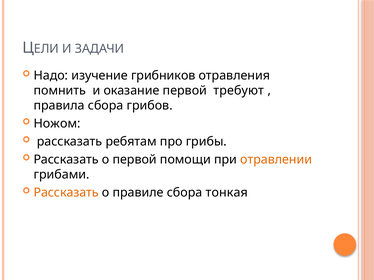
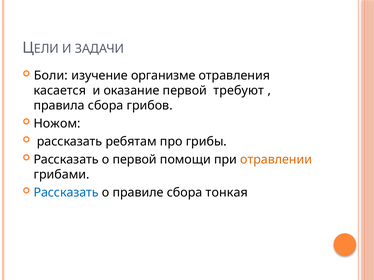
Надо: Надо -> Боли
грибников: грибников -> организме
помнить: помнить -> касается
Рассказать at (66, 193) colour: orange -> blue
